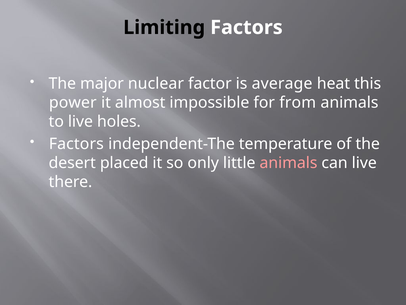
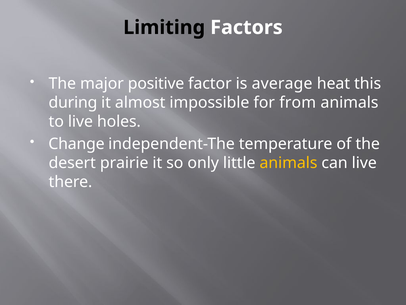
nuclear: nuclear -> positive
power: power -> during
Factors at (76, 144): Factors -> Change
placed: placed -> prairie
animals at (288, 163) colour: pink -> yellow
